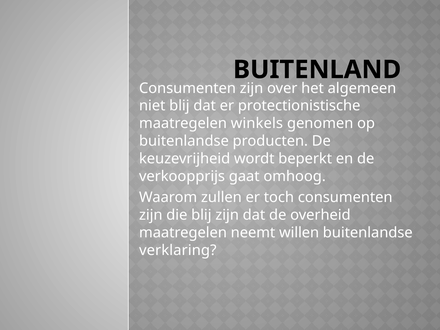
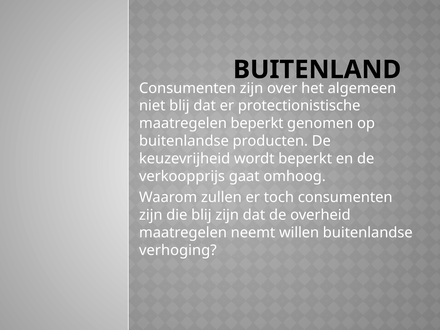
maatregelen winkels: winkels -> beperkt
verklaring: verklaring -> verhoging
